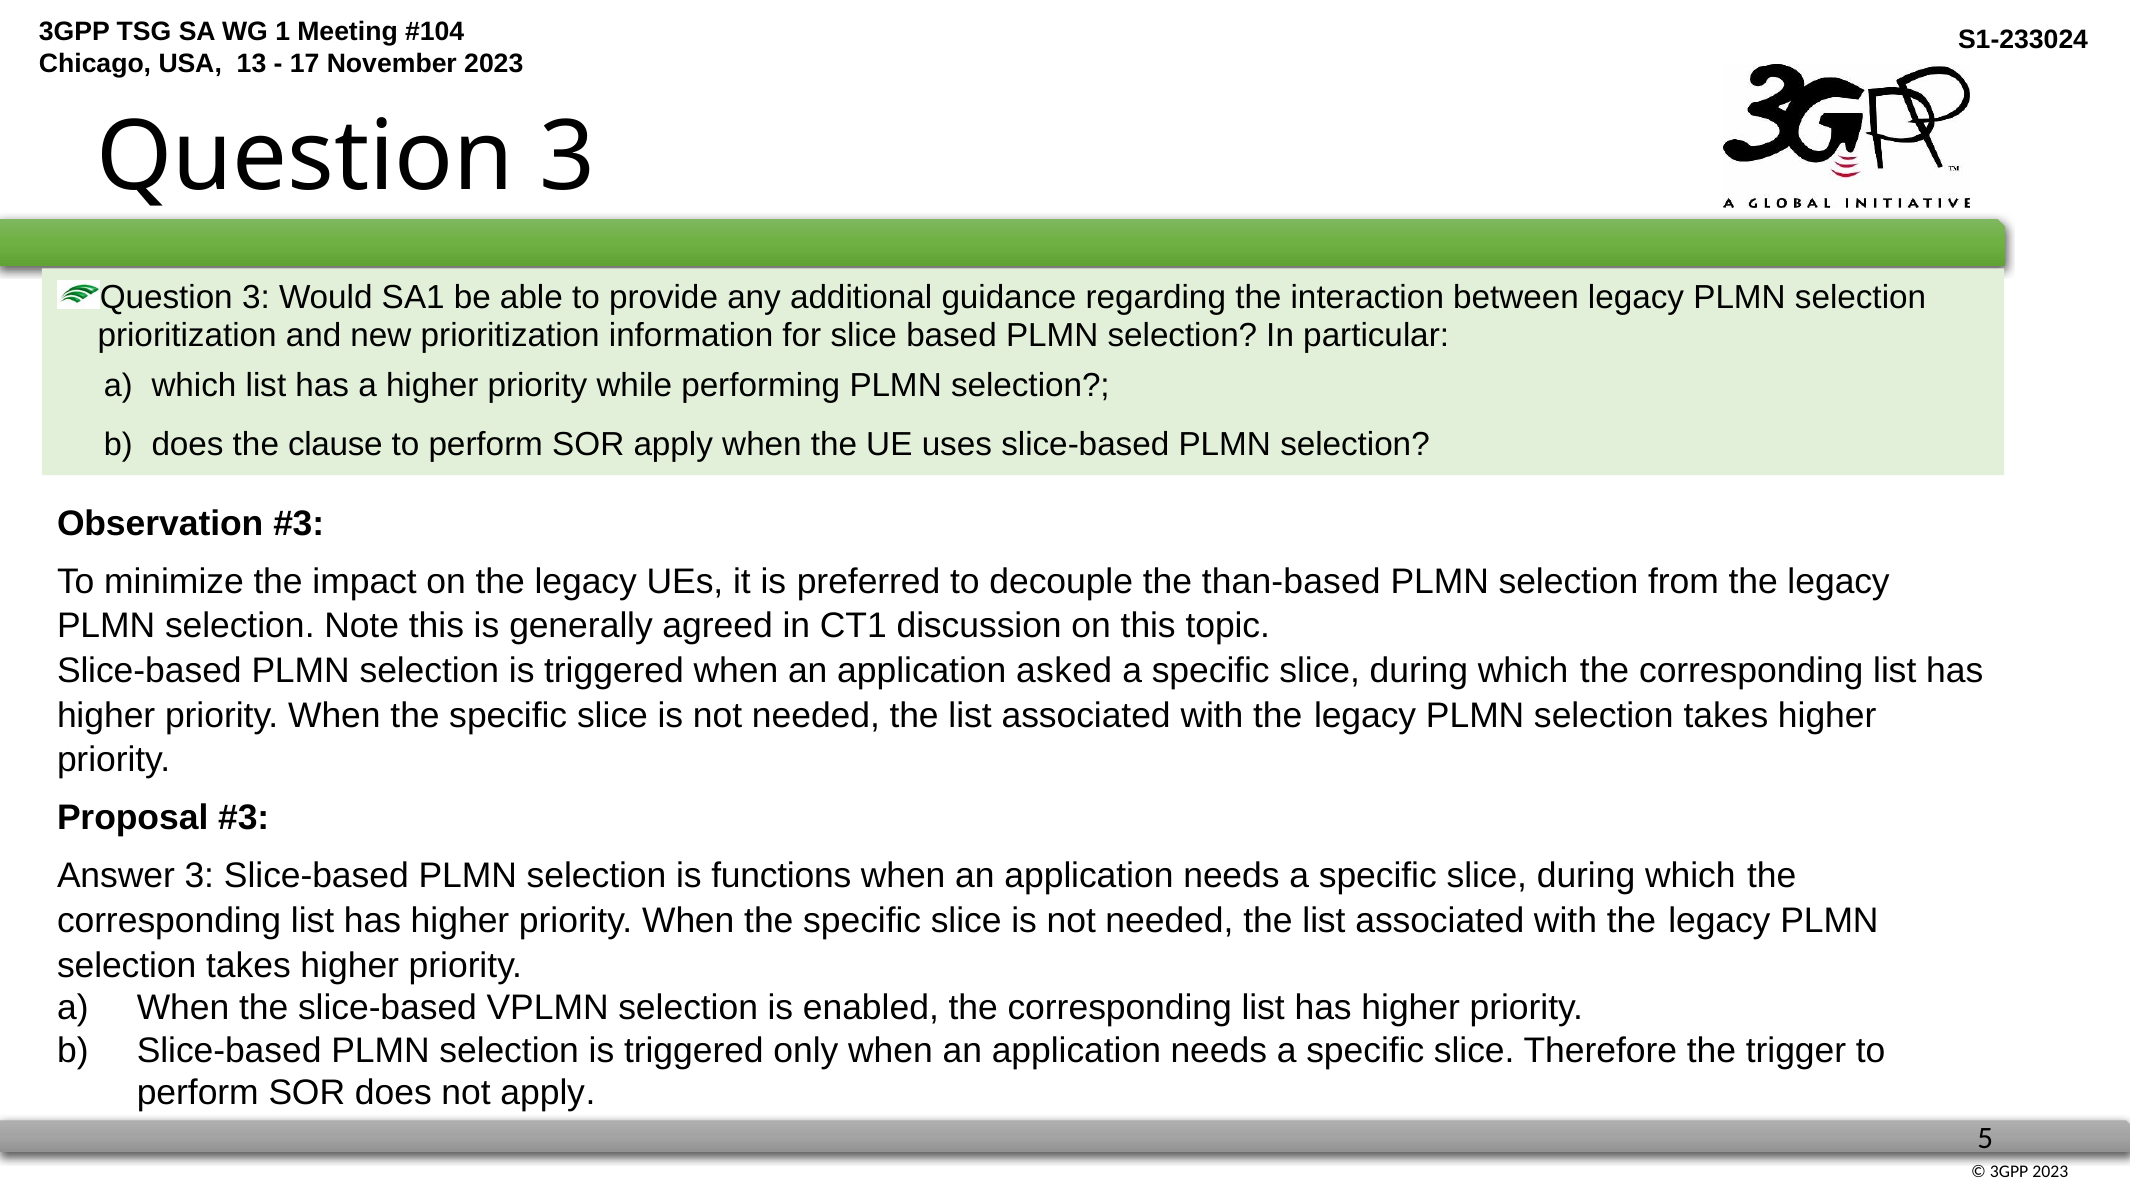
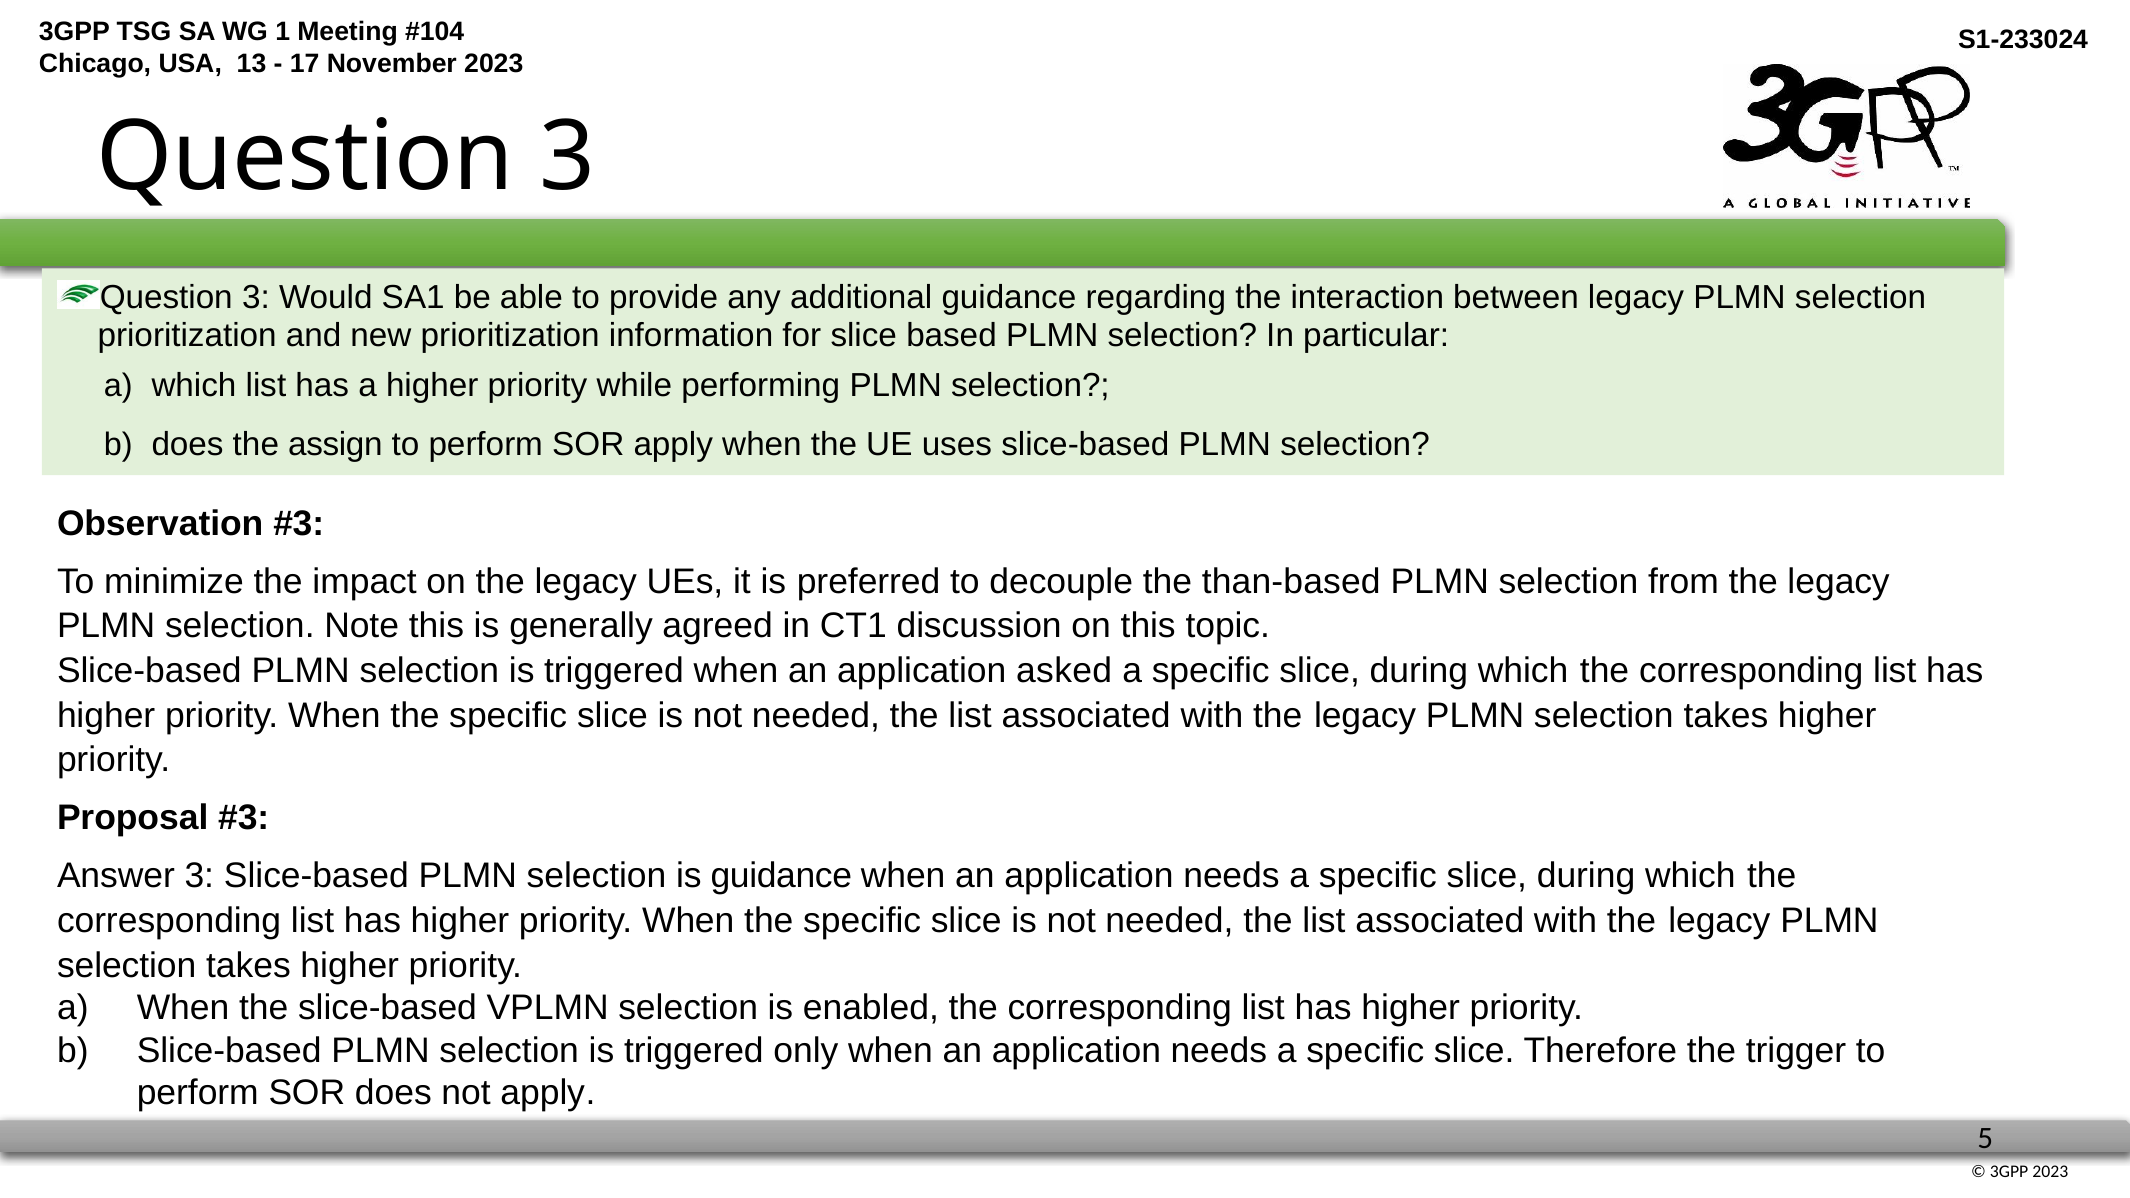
clause: clause -> assign
is functions: functions -> guidance
